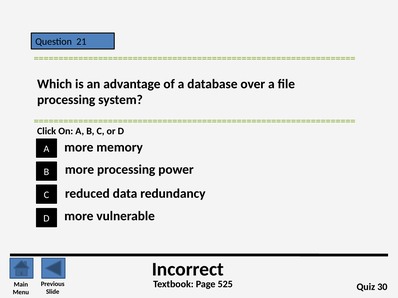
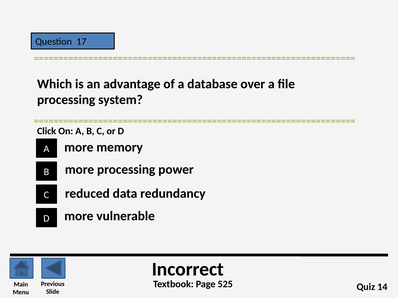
21: 21 -> 17
30: 30 -> 14
